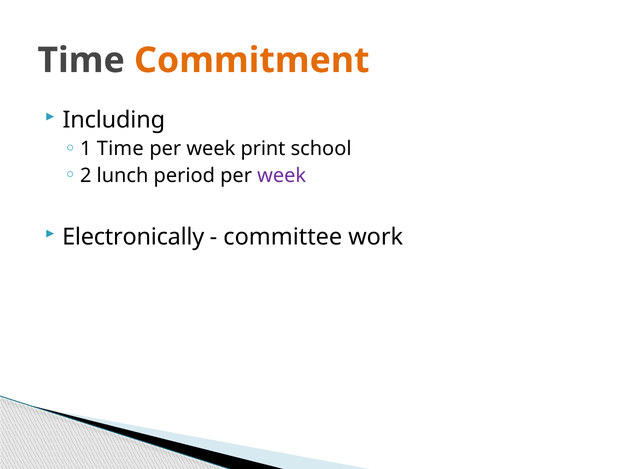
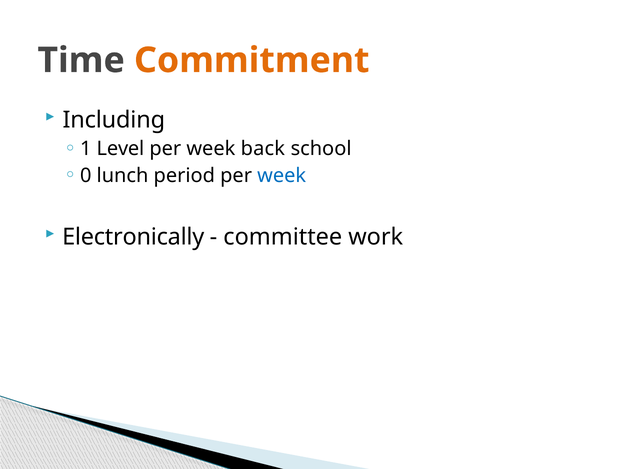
1 Time: Time -> Level
print: print -> back
2: 2 -> 0
week at (282, 176) colour: purple -> blue
